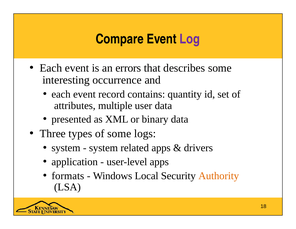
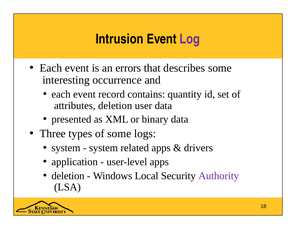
Compare: Compare -> Intrusion
attributes multiple: multiple -> deletion
formats at (68, 176): formats -> deletion
Authority colour: orange -> purple
